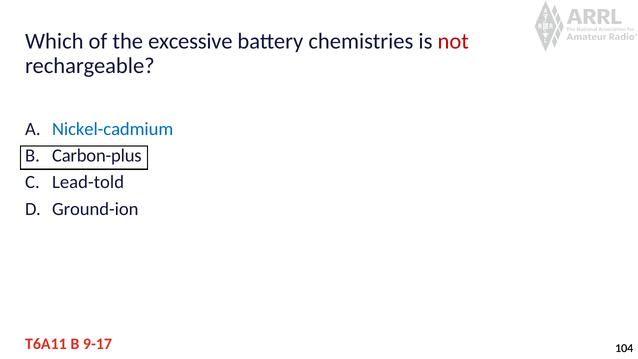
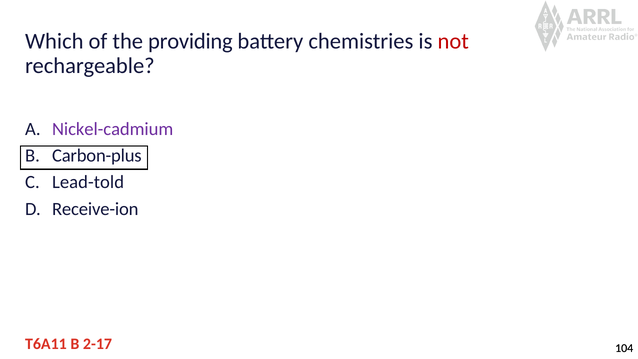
excessive: excessive -> providing
Nickel-cadmium colour: blue -> purple
Ground-ion: Ground-ion -> Receive-ion
9-17: 9-17 -> 2-17
